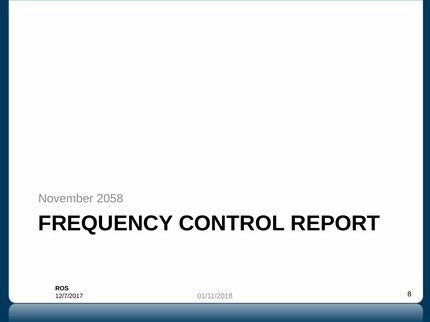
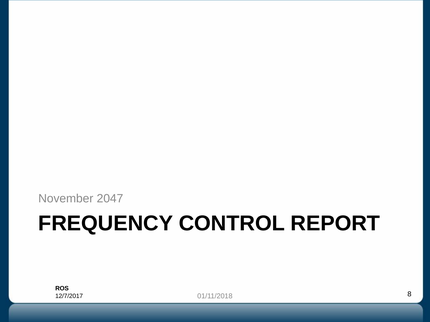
2058: 2058 -> 2047
